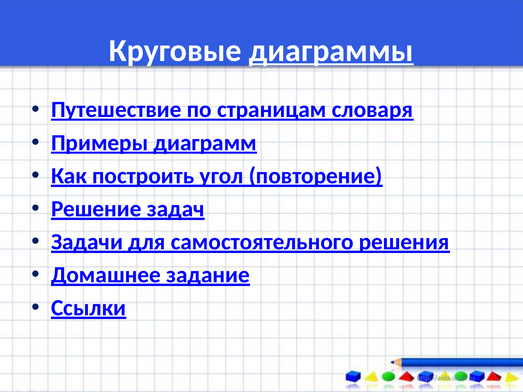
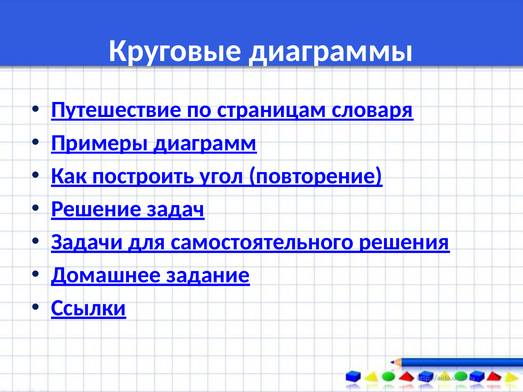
диаграммы underline: present -> none
